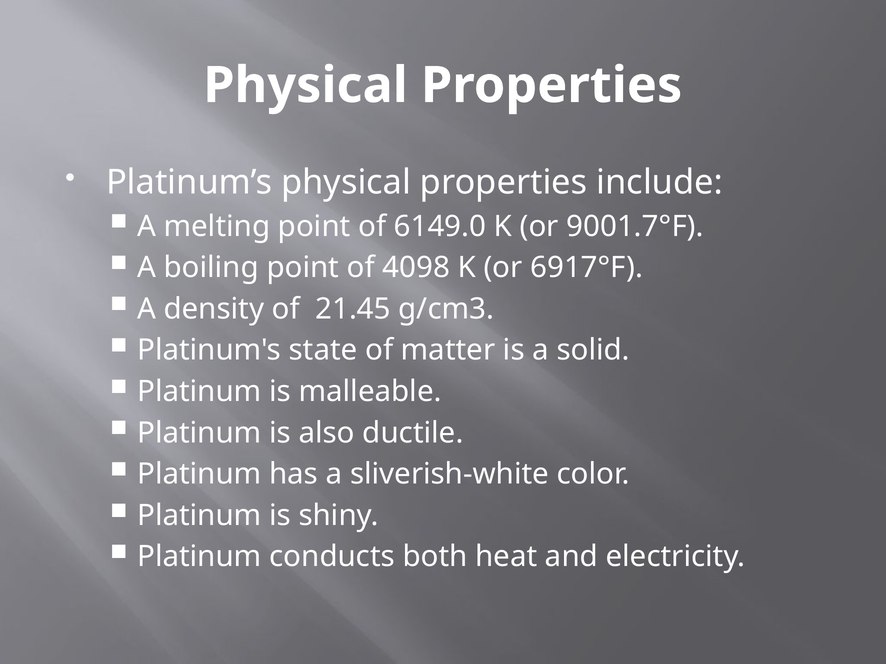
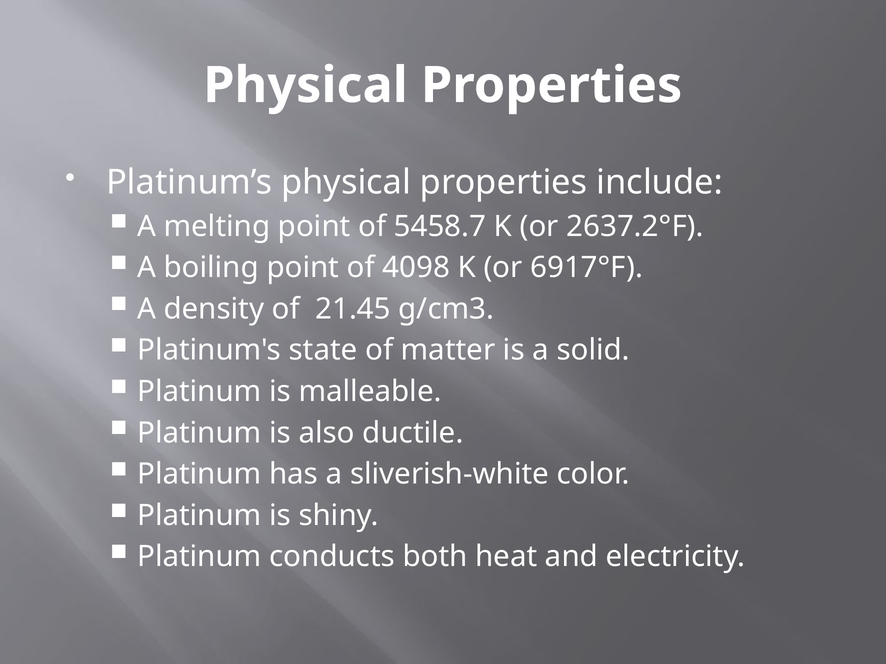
6149.0: 6149.0 -> 5458.7
9001.7°F: 9001.7°F -> 2637.2°F
